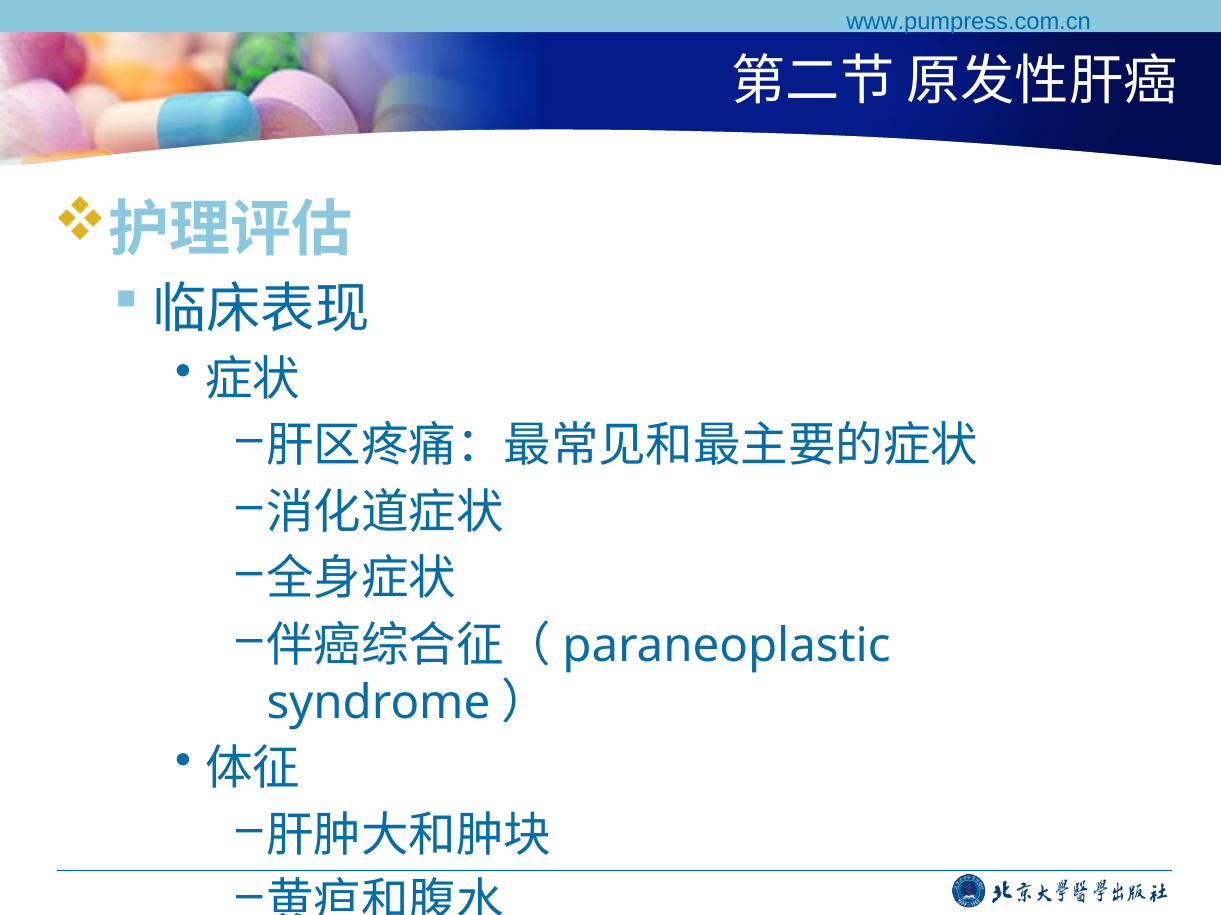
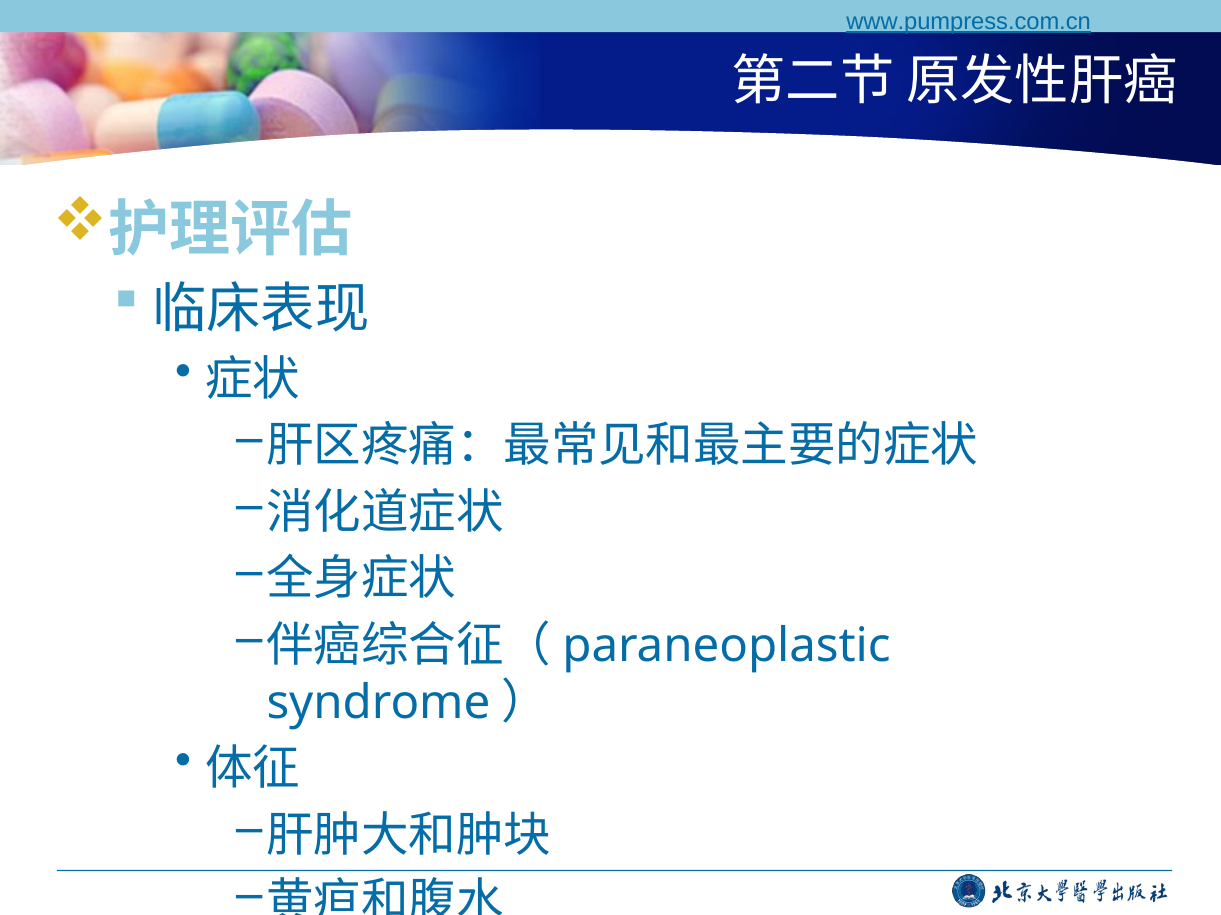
www.pumpress.com.cn underline: none -> present
